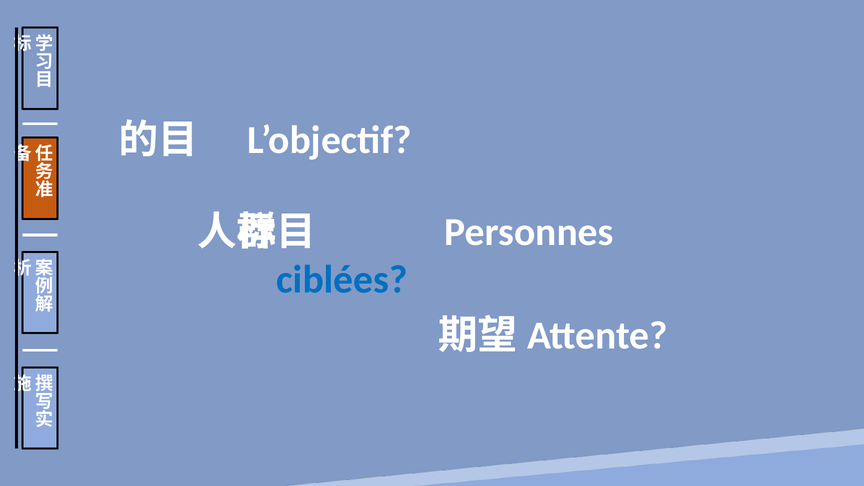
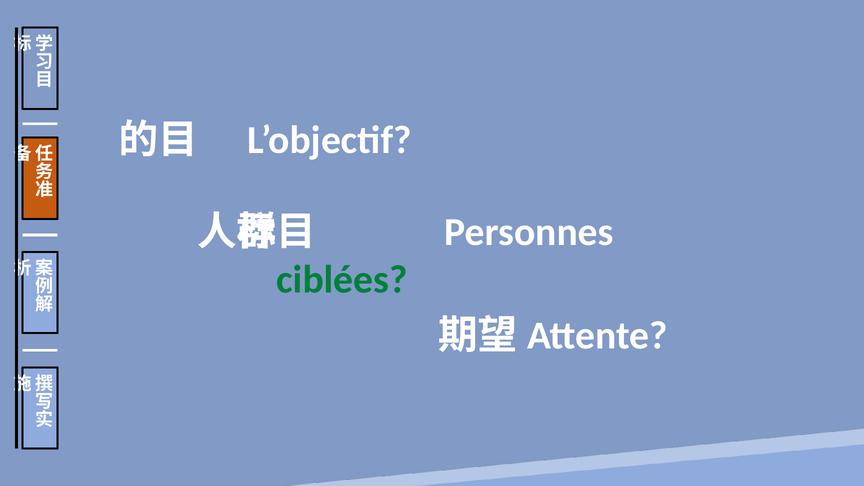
ciblées colour: blue -> green
